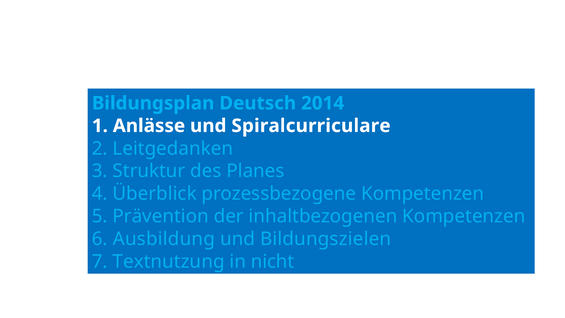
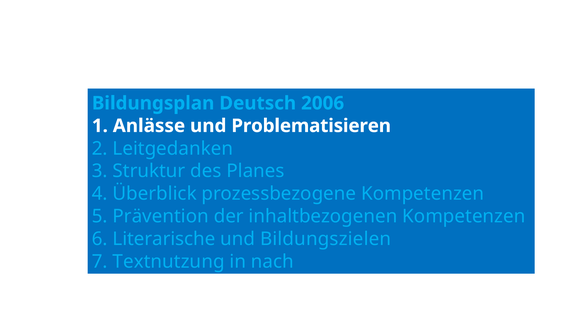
2014: 2014 -> 2006
Spiralcurriculare: Spiralcurriculare -> Problematisieren
Ausbildung: Ausbildung -> Literarische
nicht: nicht -> nach
